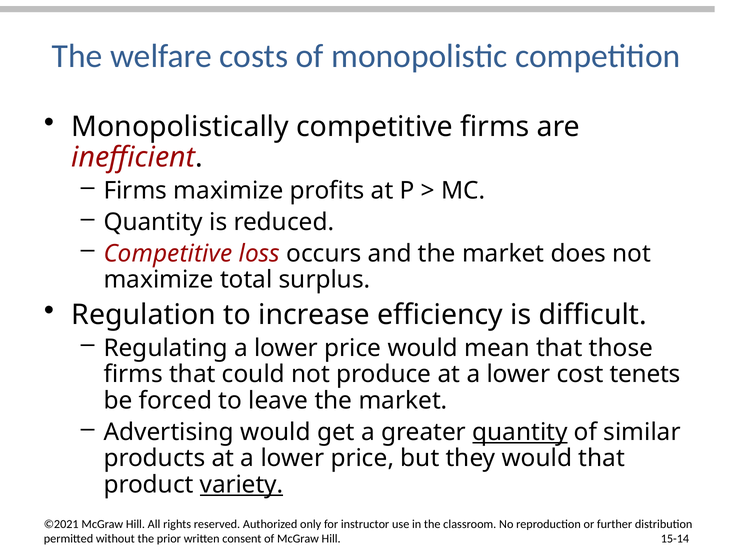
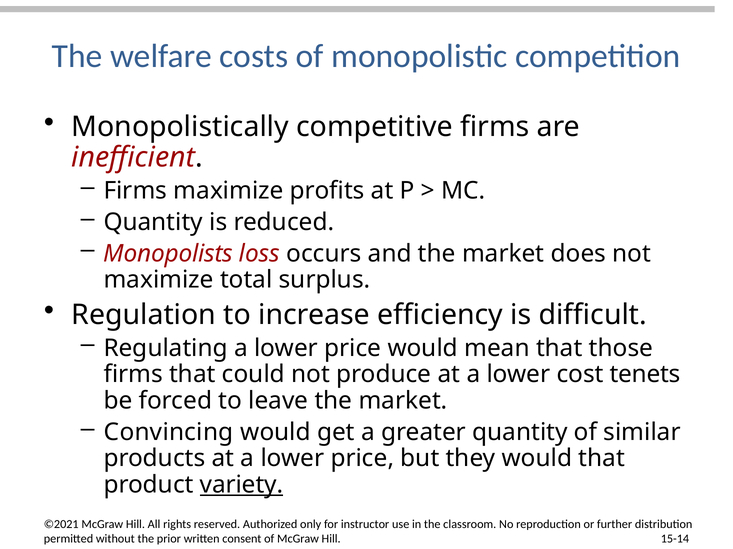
Competitive at (168, 254): Competitive -> Monopolists
Advertising: Advertising -> Convincing
quantity at (520, 433) underline: present -> none
